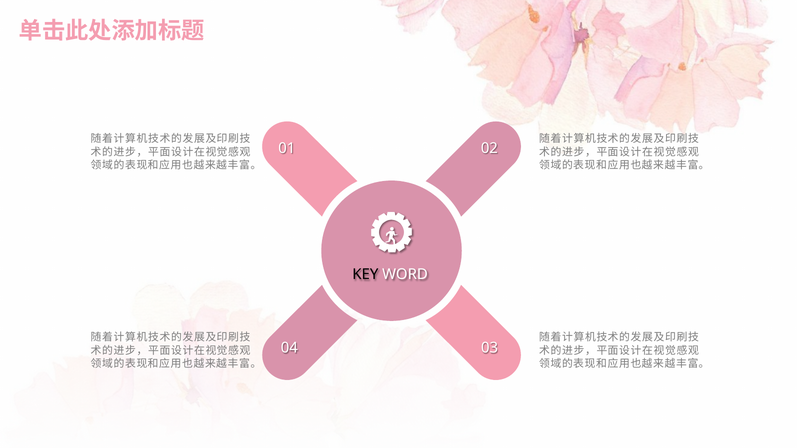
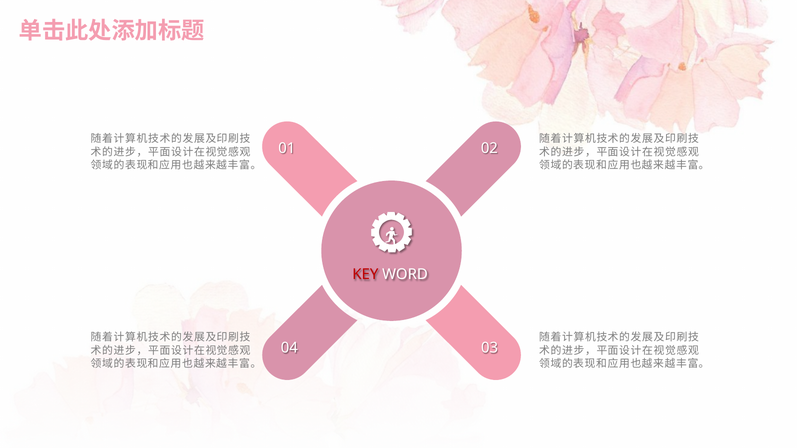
KEY colour: black -> red
